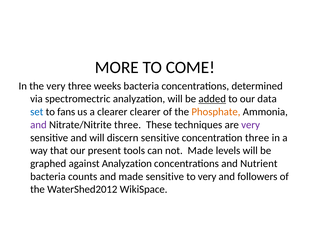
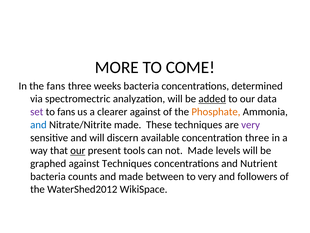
the very: very -> fans
set colour: blue -> purple
clearer clearer: clearer -> against
and at (38, 124) colour: purple -> blue
Nitrate/Nitrite three: three -> made
discern sensitive: sensitive -> available
our at (78, 150) underline: none -> present
against Analyzation: Analyzation -> Techniques
made sensitive: sensitive -> between
